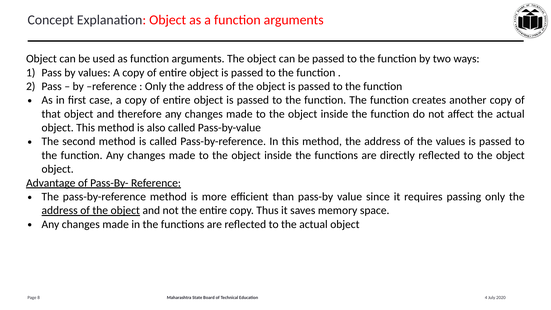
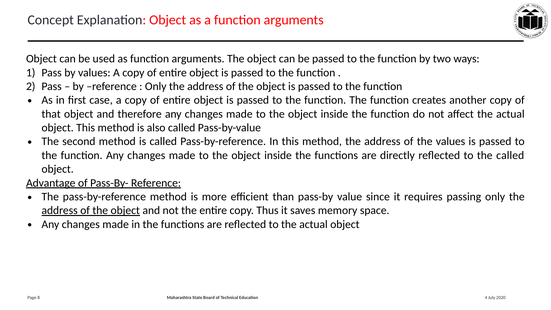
reflected to the object: object -> called
